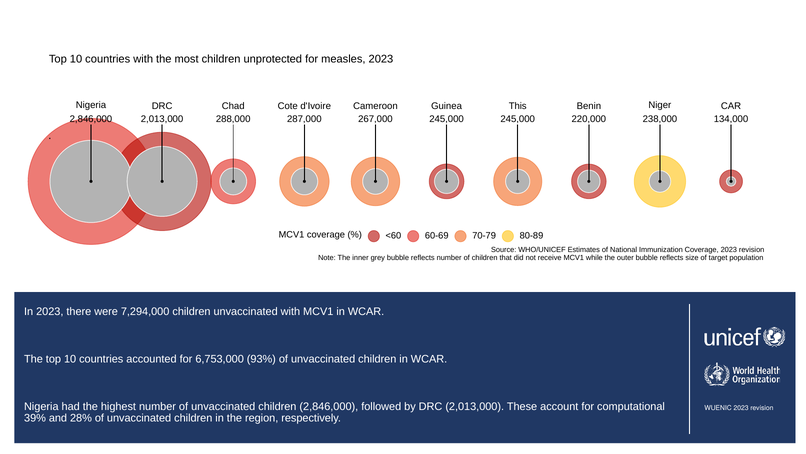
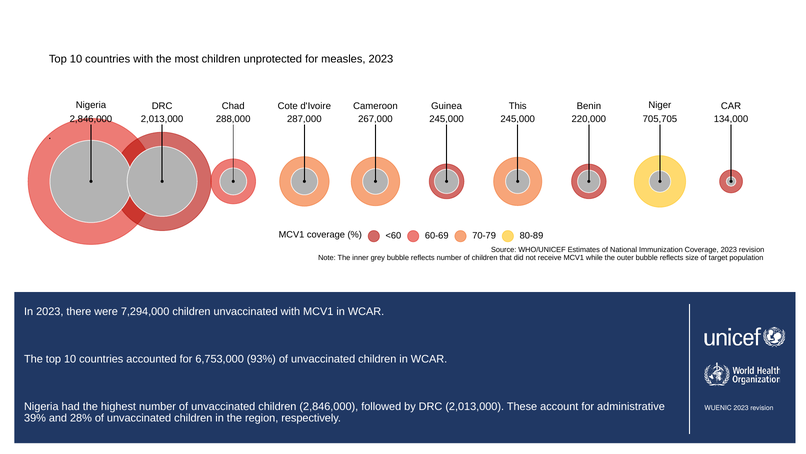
238,000: 238,000 -> 705,705
computational: computational -> administrative
